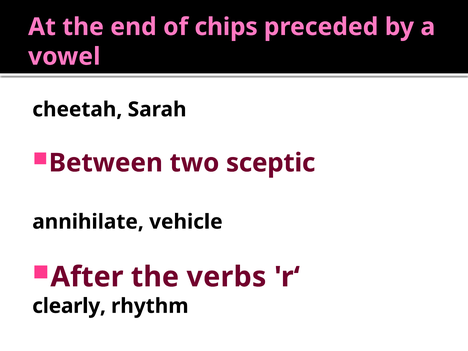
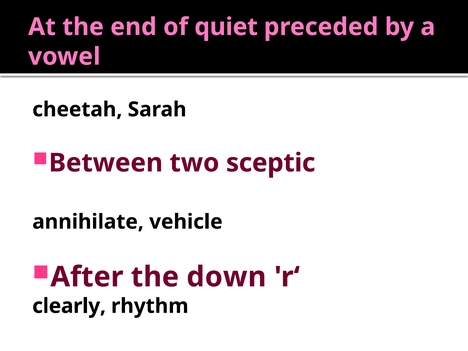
chips: chips -> quiet
verbs: verbs -> down
